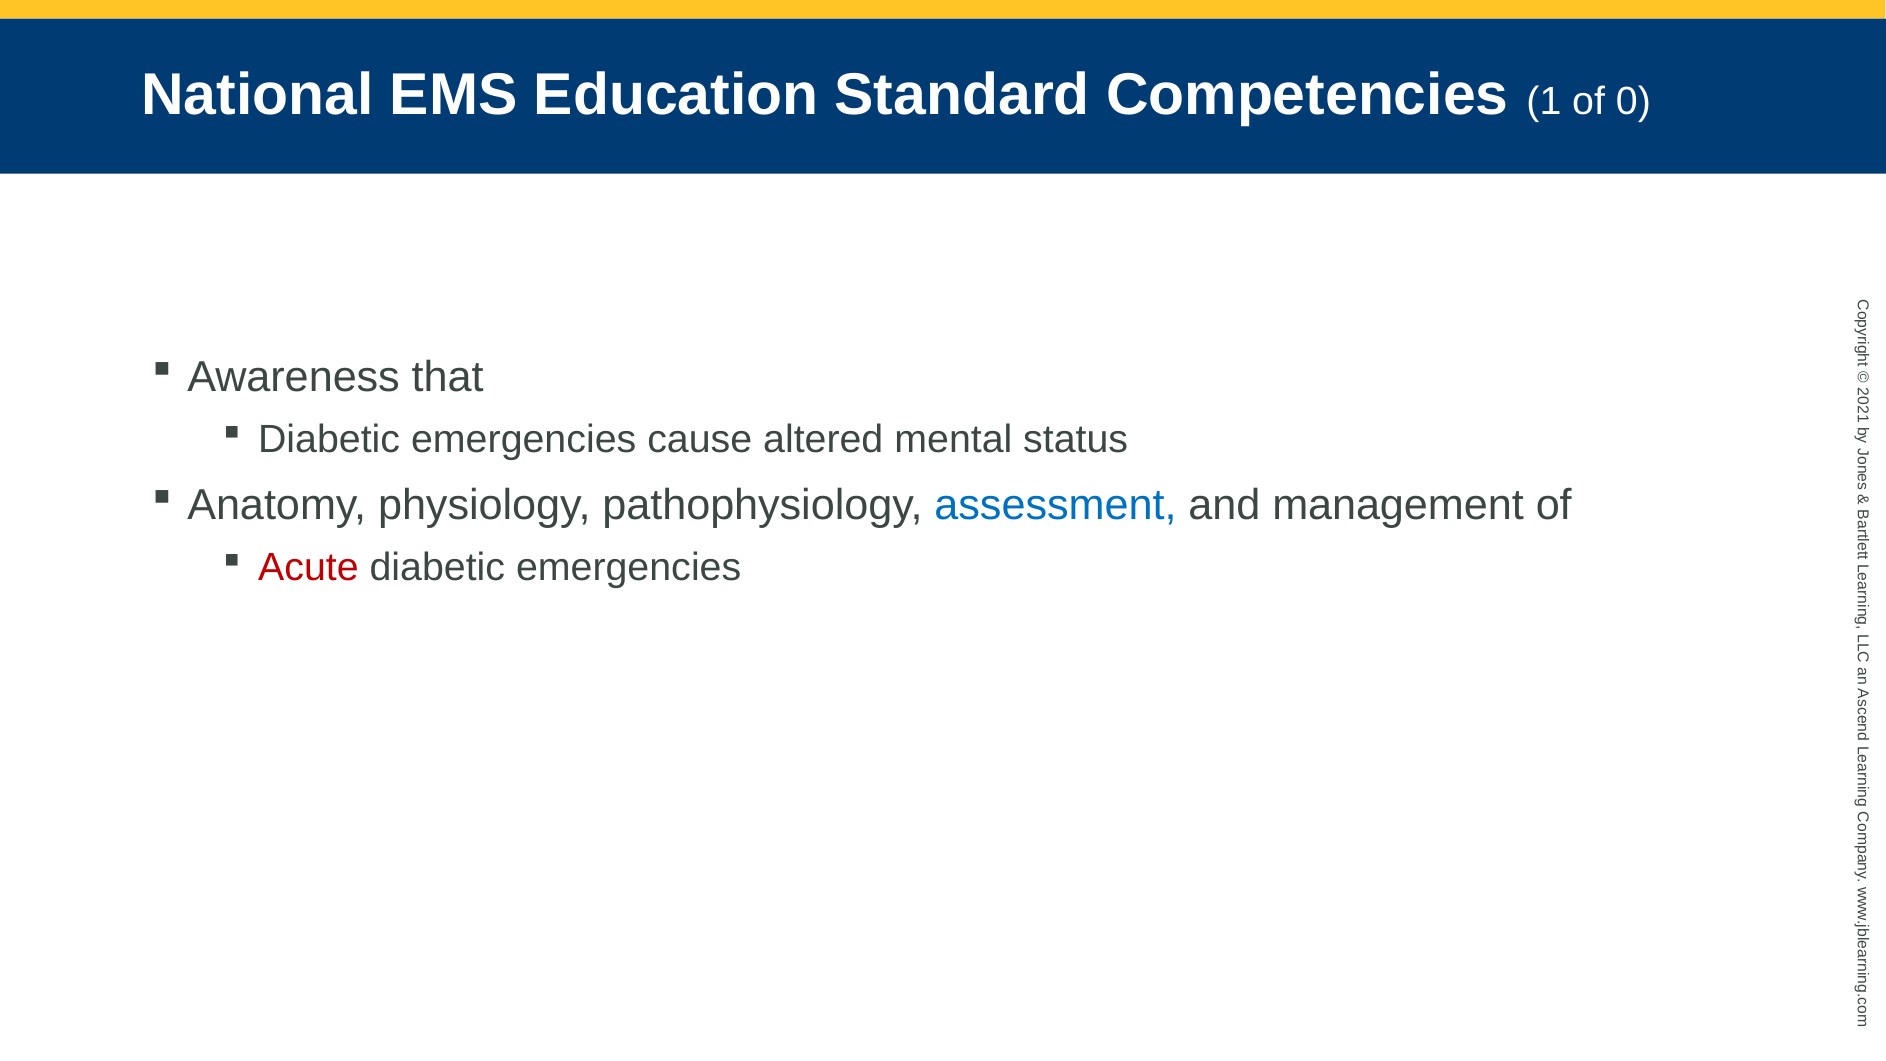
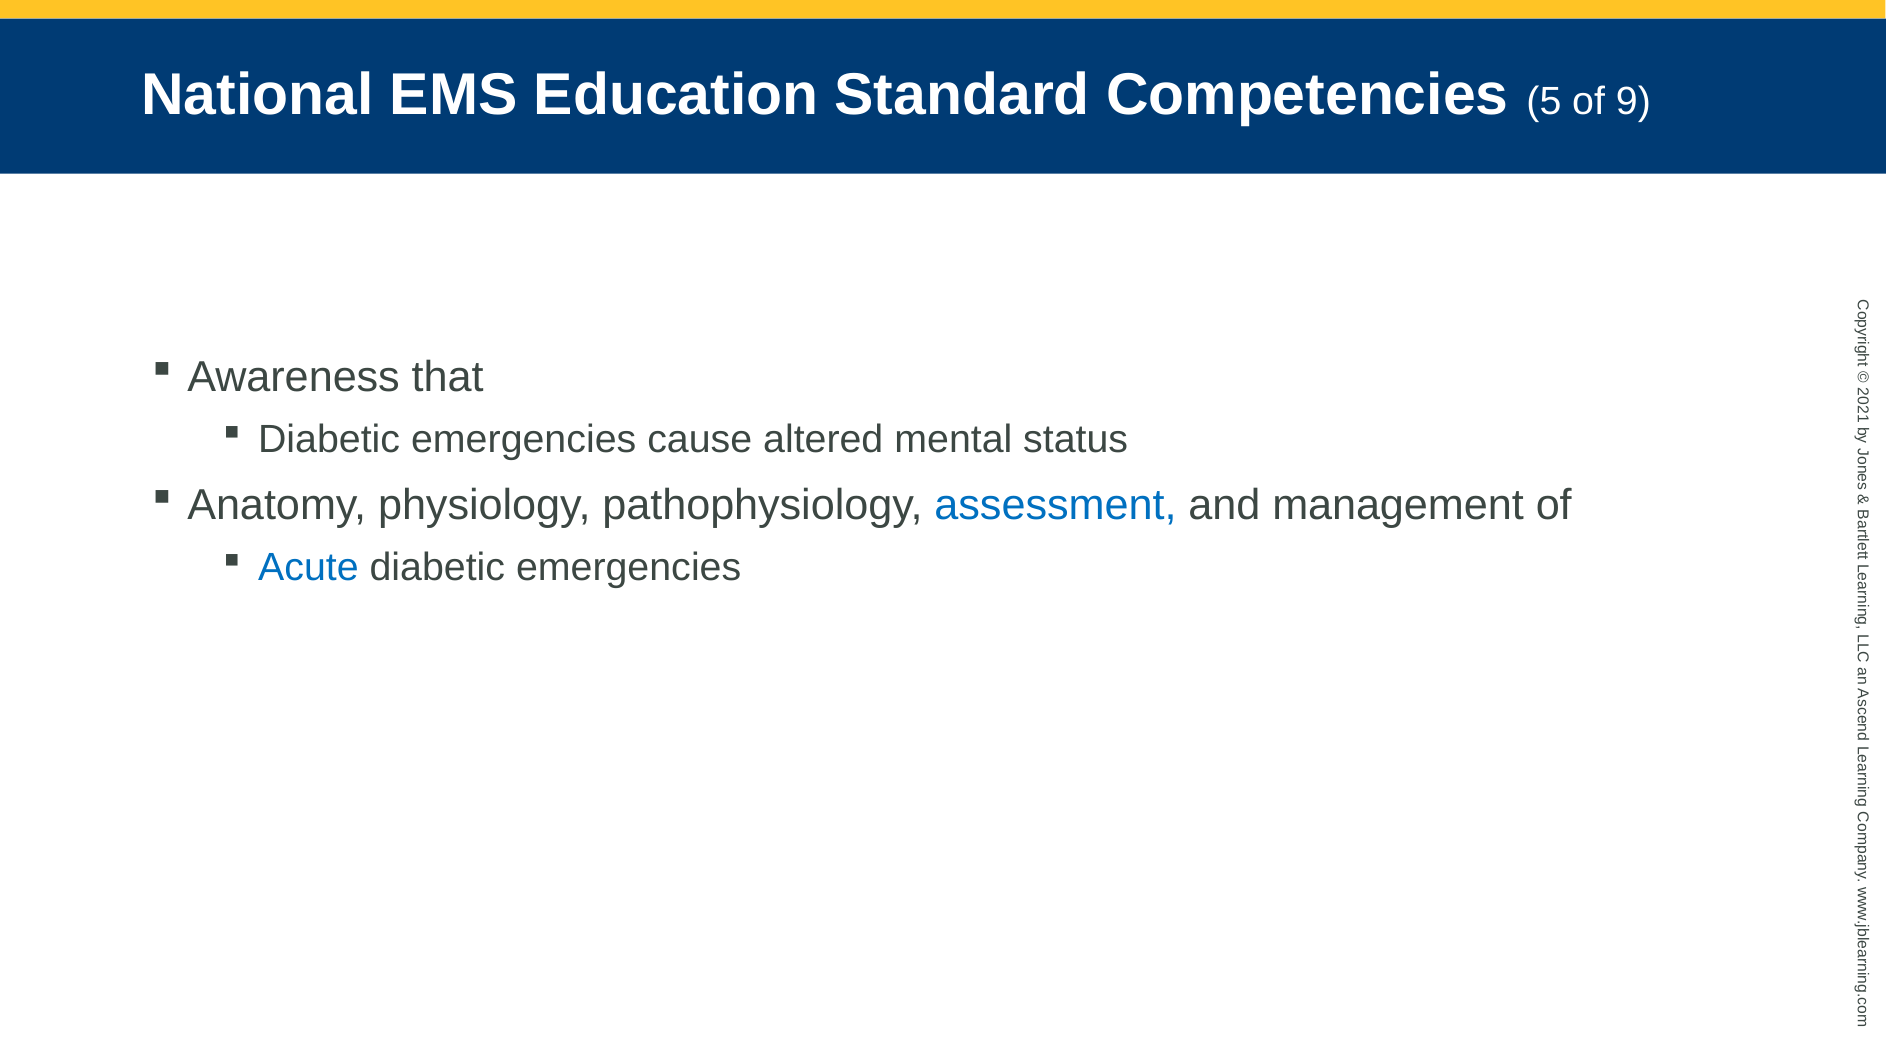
Competencies 1: 1 -> 5
of 0: 0 -> 9
Acute colour: red -> blue
